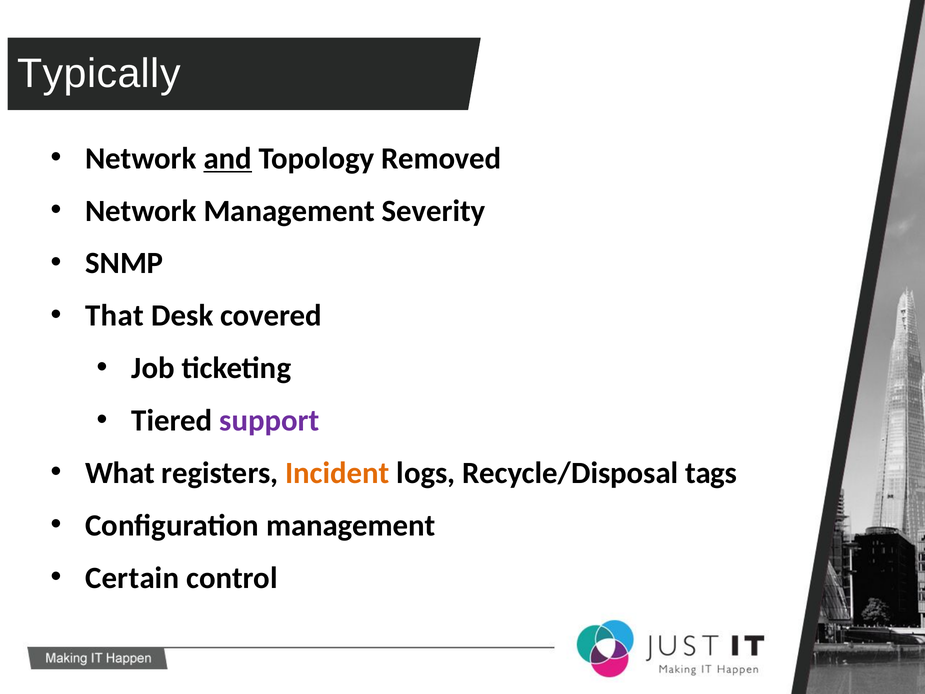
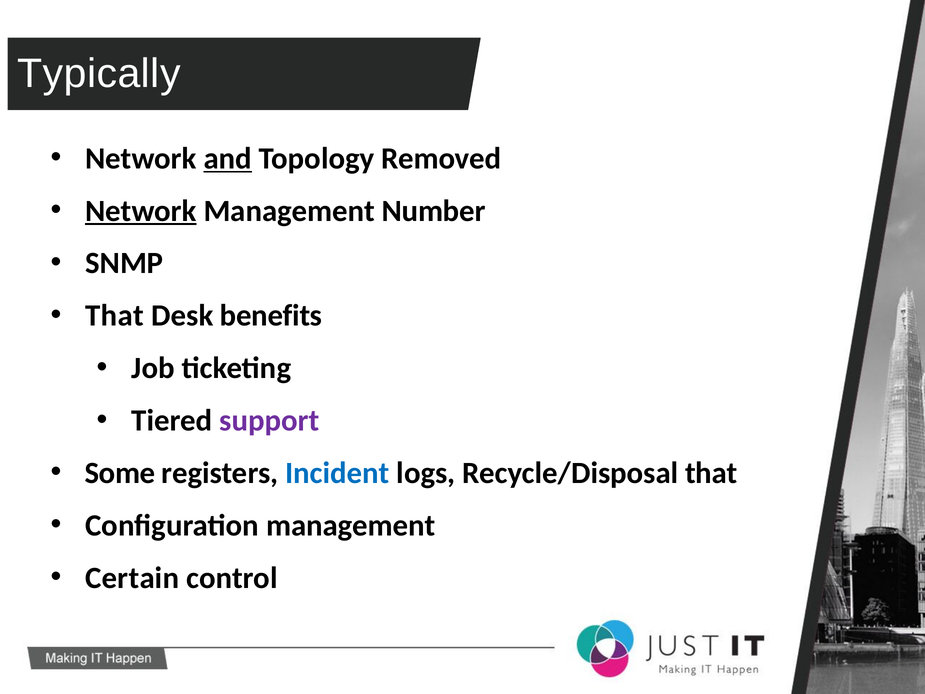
Network at (141, 211) underline: none -> present
Severity: Severity -> Number
covered: covered -> benefits
What: What -> Some
Incident colour: orange -> blue
Recycle/Disposal tags: tags -> that
